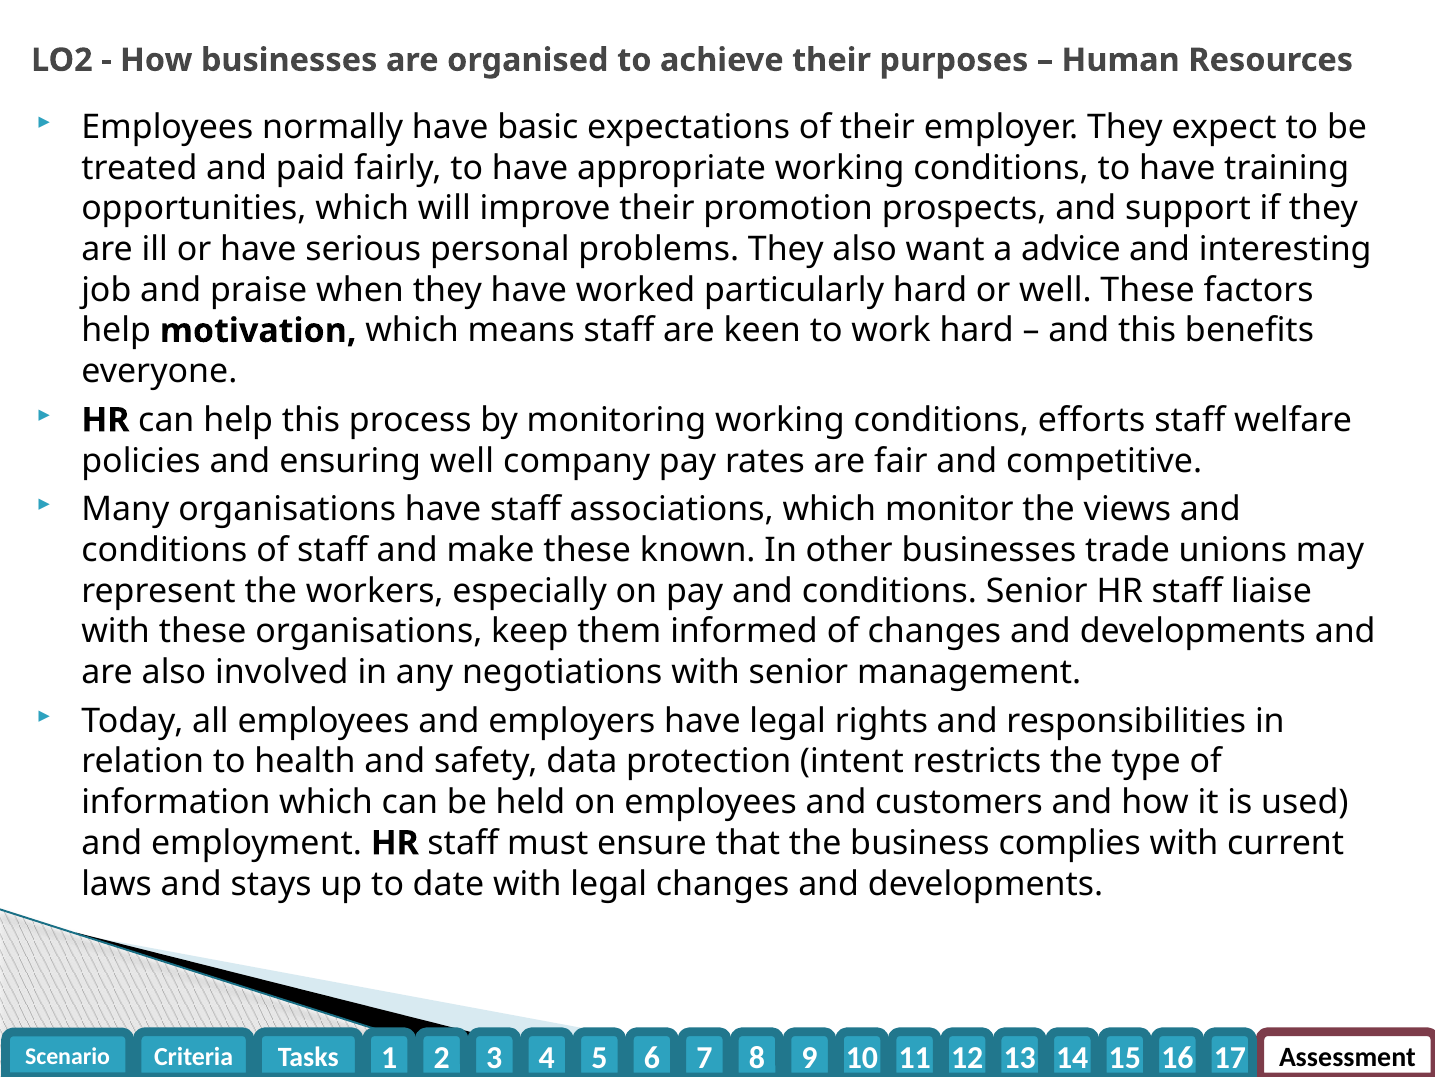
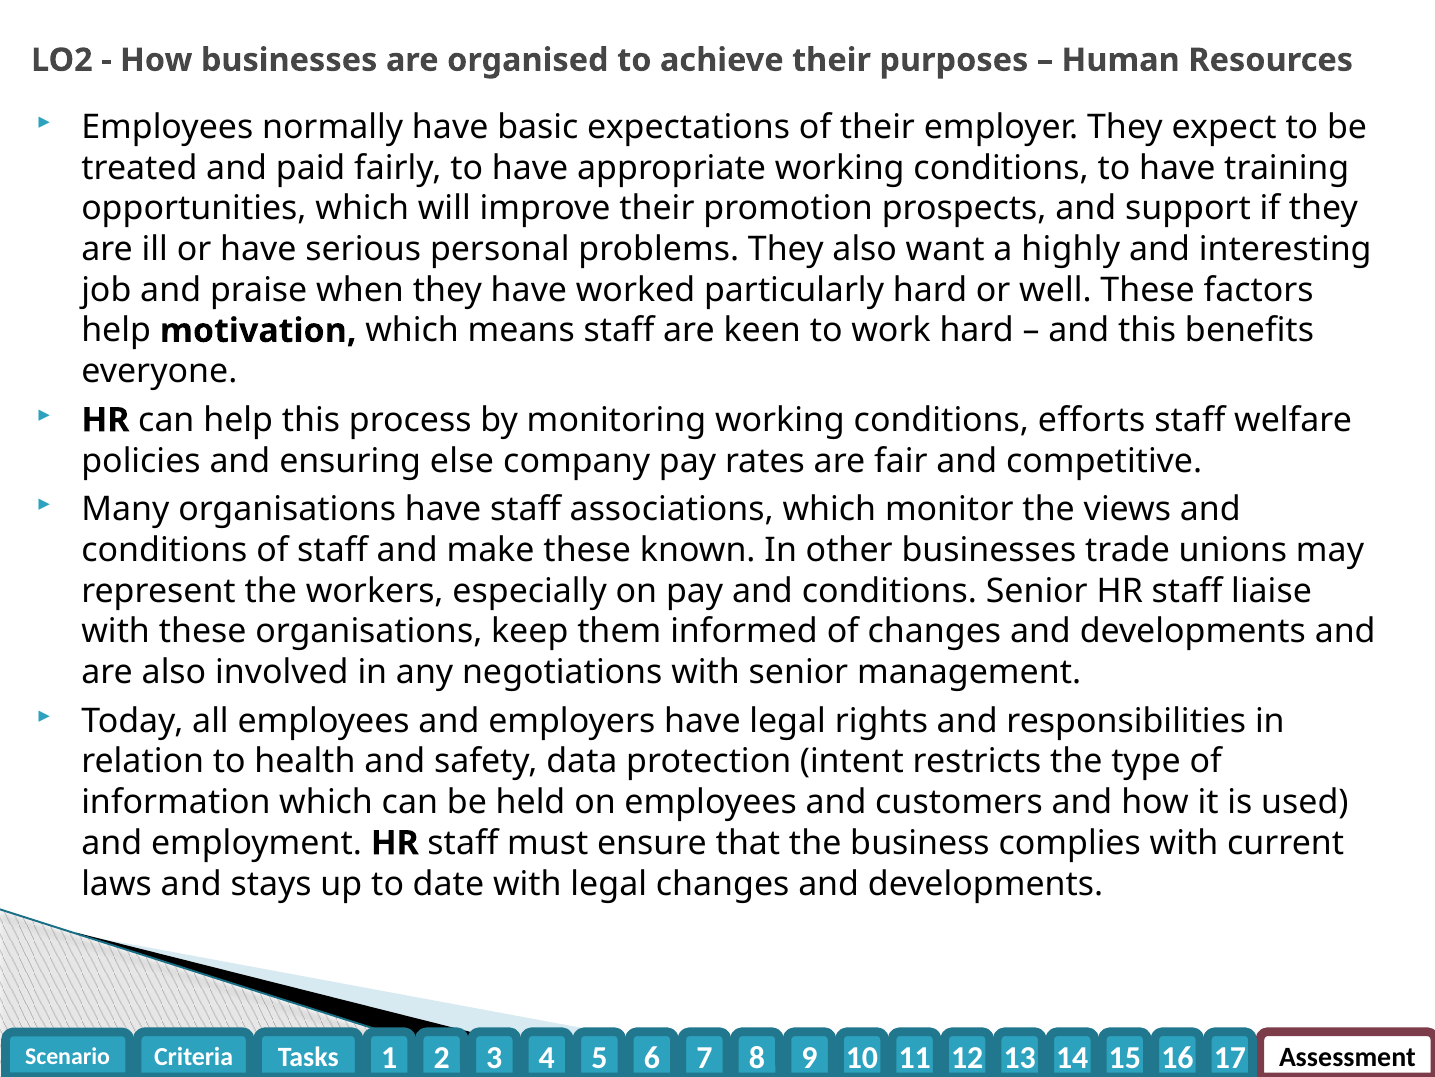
advice: advice -> highly
ensuring well: well -> else
